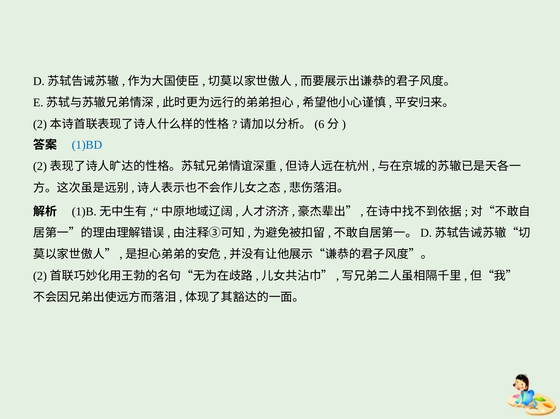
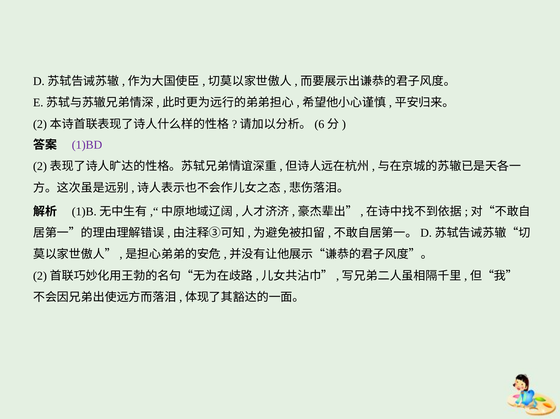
1)BD colour: blue -> purple
